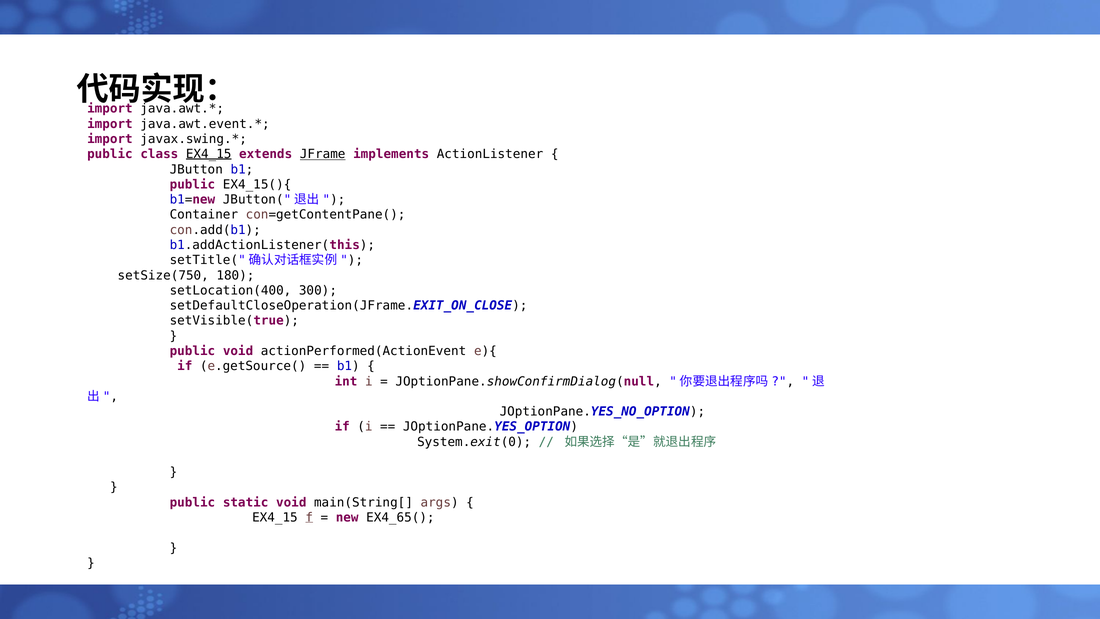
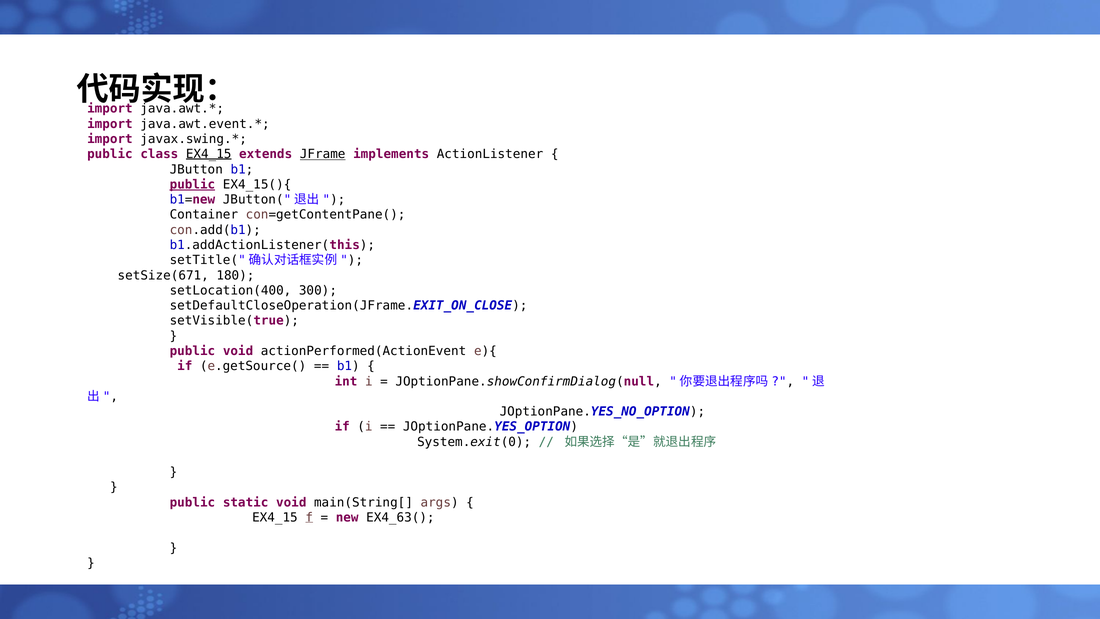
public at (192, 184) underline: none -> present
setSize(750: setSize(750 -> setSize(671
EX4_65(: EX4_65( -> EX4_63(
